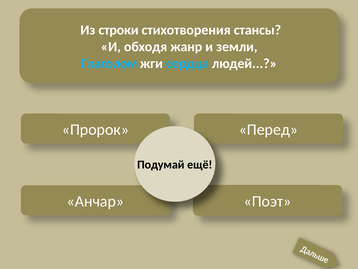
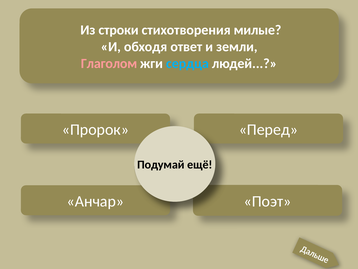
стансы: стансы -> милые
жанр: жанр -> ответ
Глаголом colour: light blue -> pink
